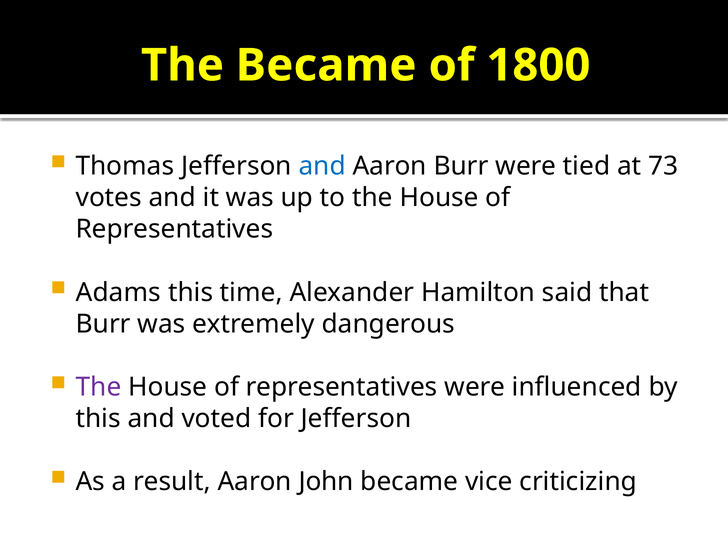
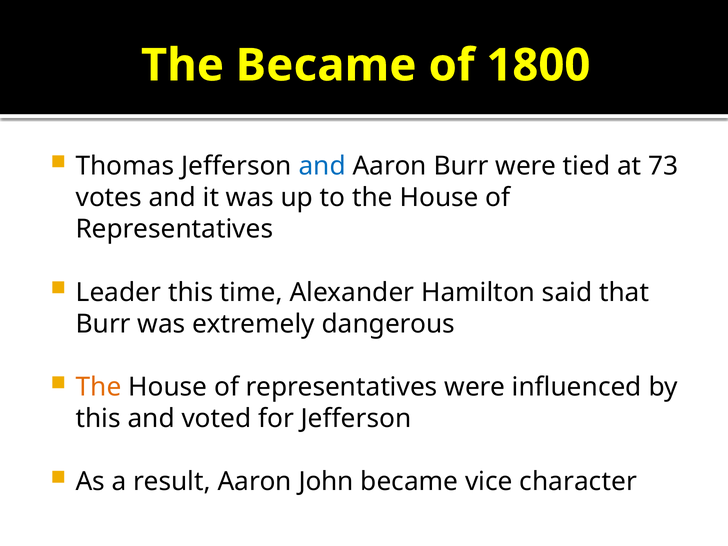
Adams: Adams -> Leader
The at (99, 387) colour: purple -> orange
criticizing: criticizing -> character
